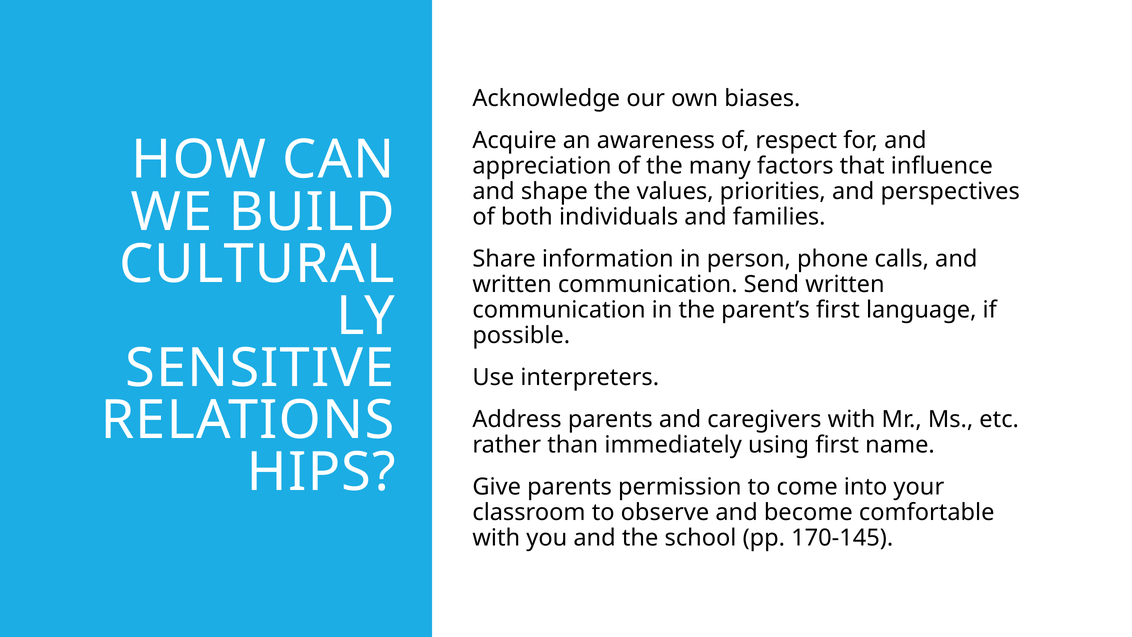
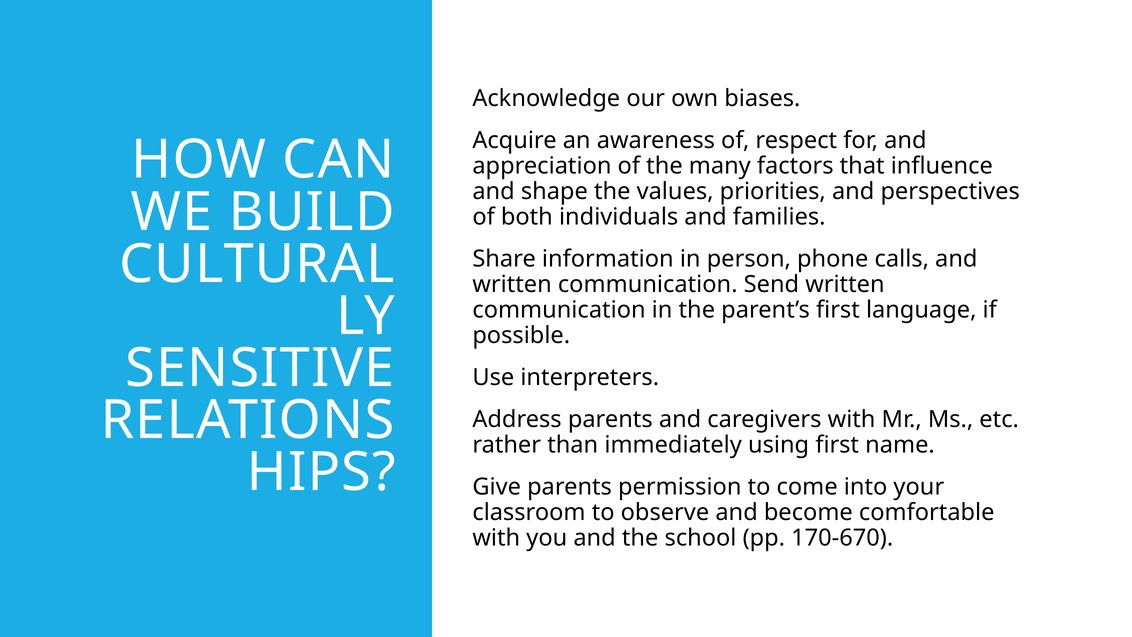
170-145: 170-145 -> 170-670
